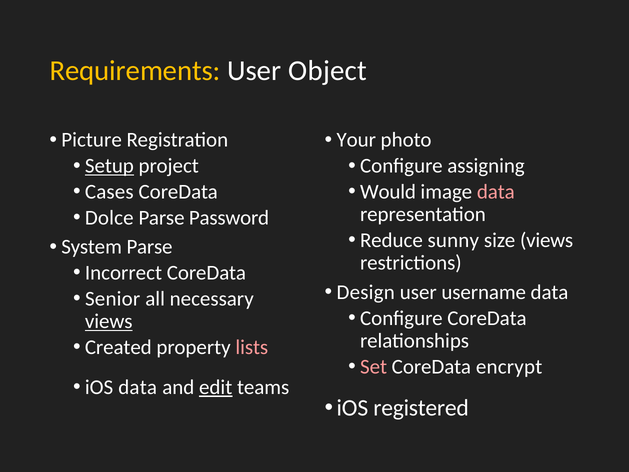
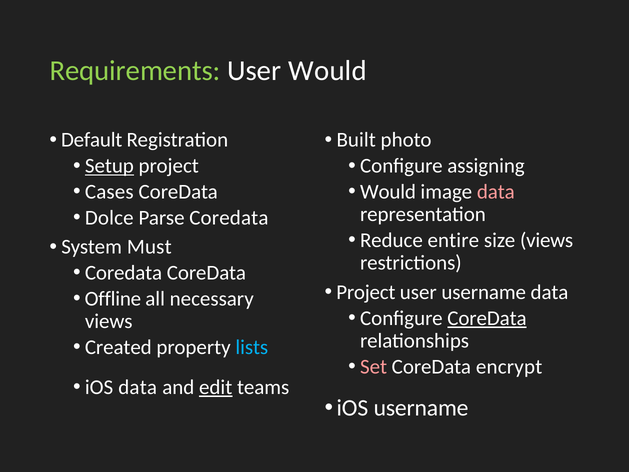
Requirements colour: yellow -> light green
User Object: Object -> Would
Picture: Picture -> Default
Your: Your -> Built
Parse Password: Password -> Coredata
sunny: sunny -> entire
System Parse: Parse -> Must
Incorrect at (123, 273): Incorrect -> Coredata
Design at (366, 292): Design -> Project
Senior: Senior -> Offline
CoreData at (487, 318) underline: none -> present
views at (109, 321) underline: present -> none
lists colour: pink -> light blue
iOS registered: registered -> username
